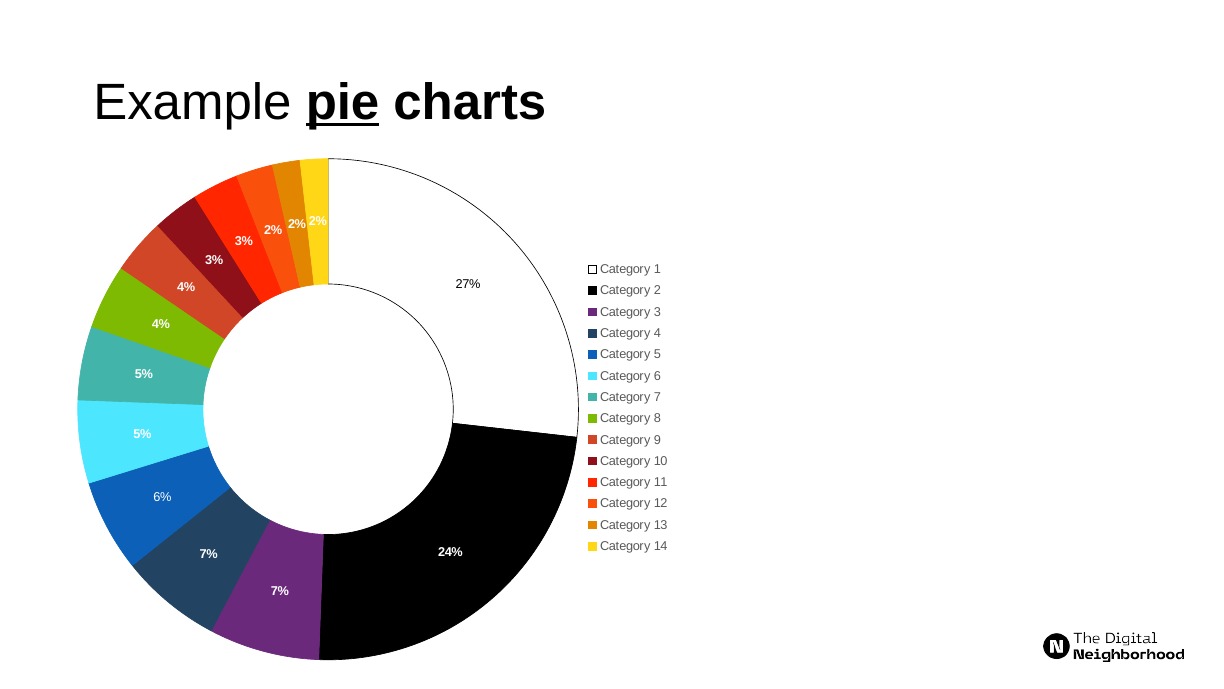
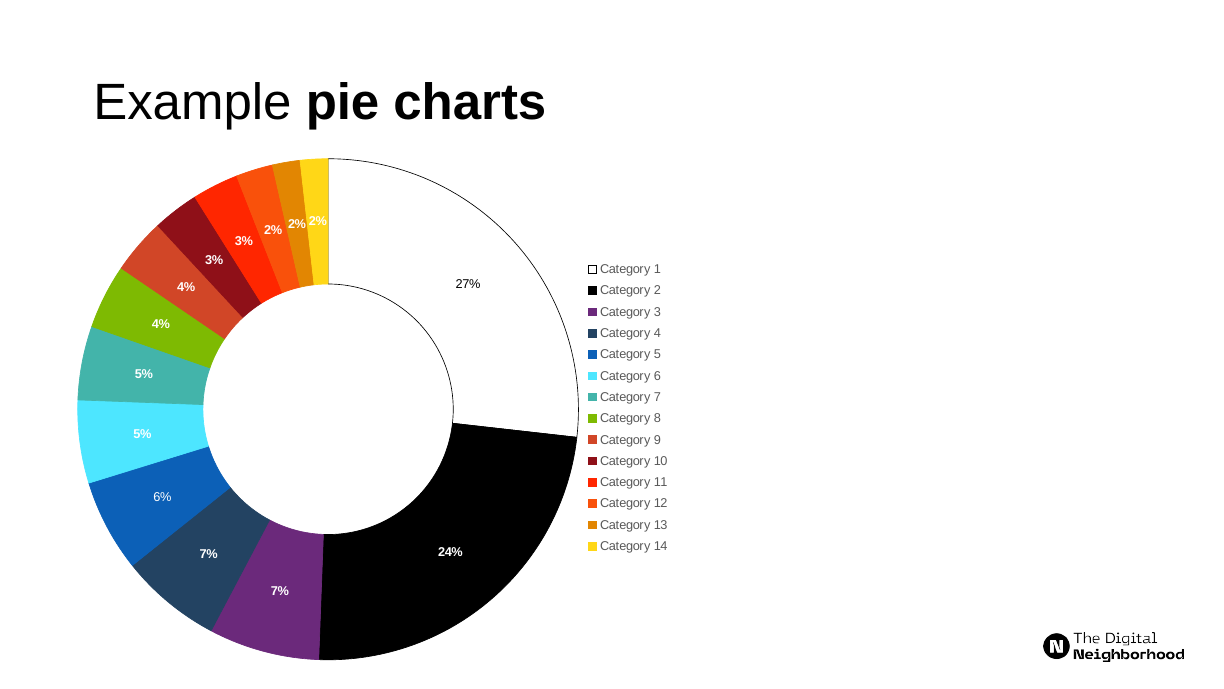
pie underline: present -> none
